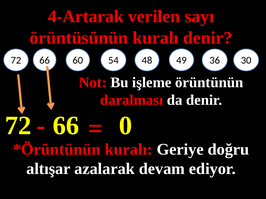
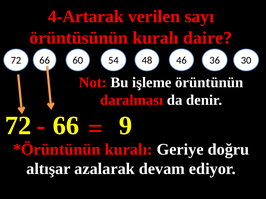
kuralı denir: denir -> daire
49: 49 -> 46
0: 0 -> 9
